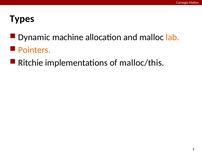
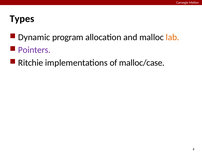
machine: machine -> program
Pointers colour: orange -> purple
malloc/this: malloc/this -> malloc/case
